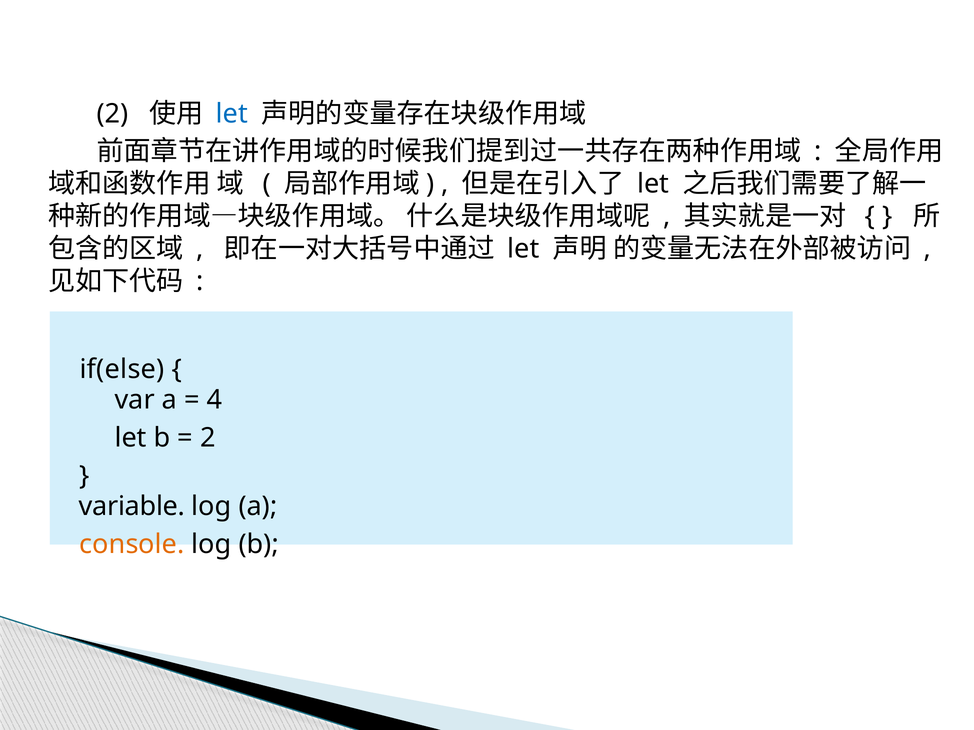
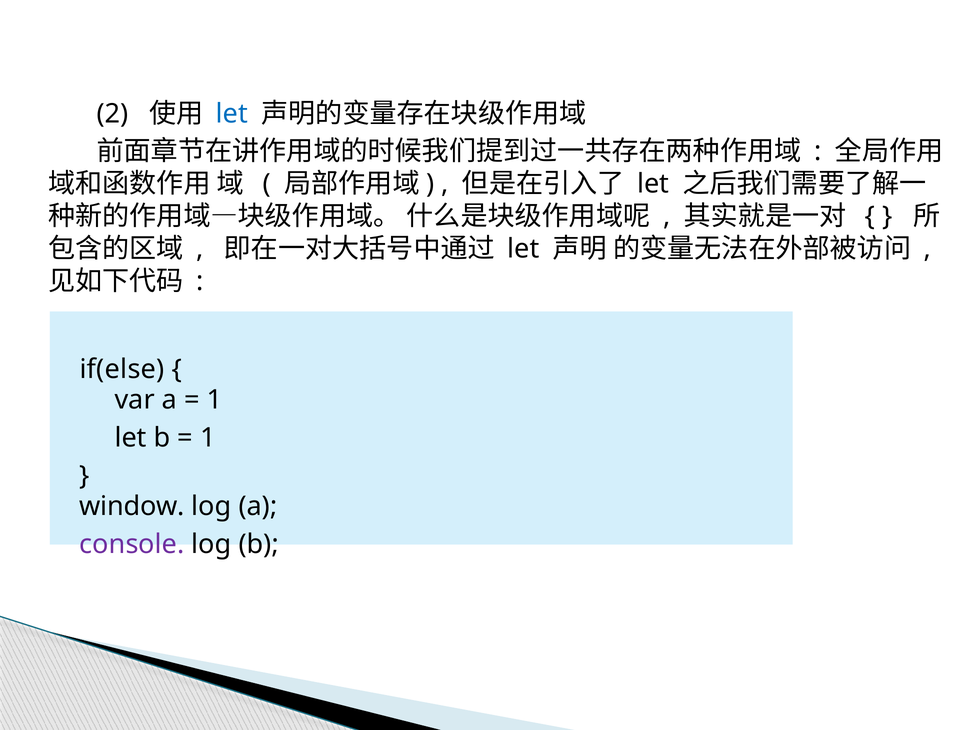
4 at (214, 400): 4 -> 1
2 at (208, 438): 2 -> 1
variable: variable -> window
console colour: orange -> purple
